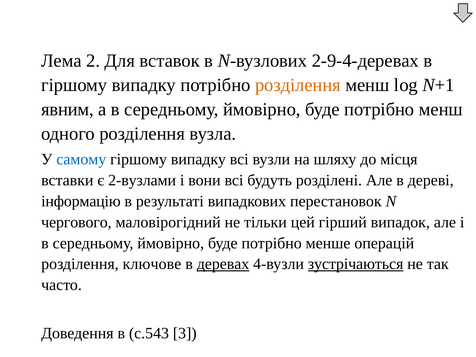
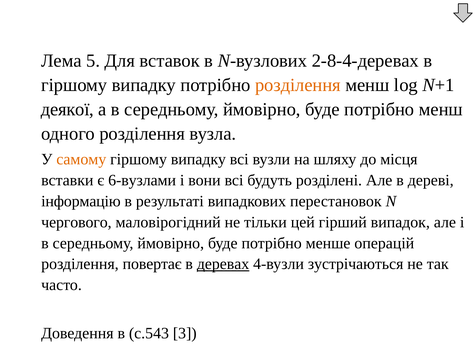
2: 2 -> 5
2-9-4-деревах: 2-9-4-деревах -> 2-8-4-деревах
явним: явним -> деякої
самому colour: blue -> orange
2-вузлами: 2-вузлами -> 6-вузлами
ключове: ключове -> повертає
зустрічаються underline: present -> none
